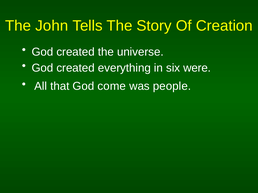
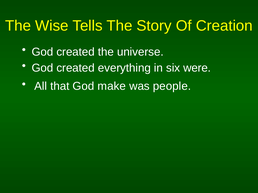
John: John -> Wise
come: come -> make
